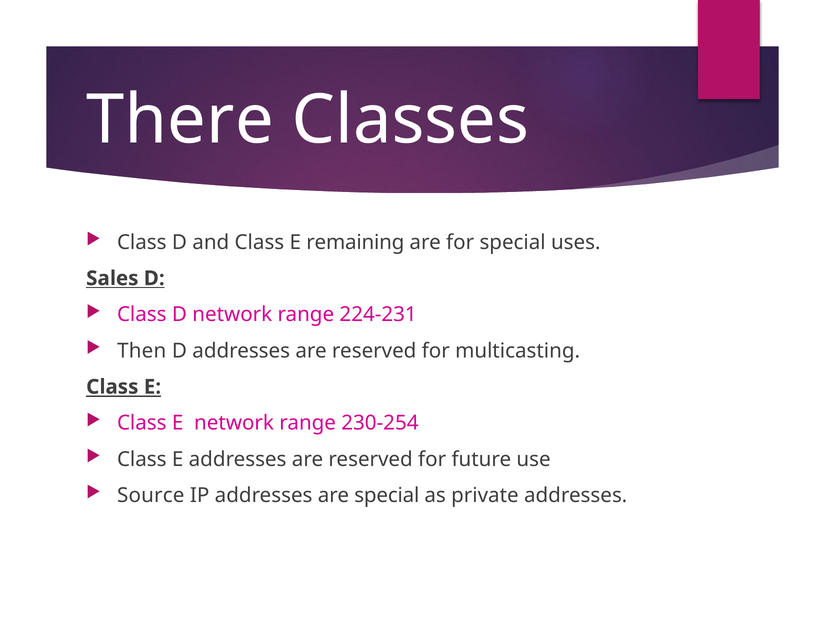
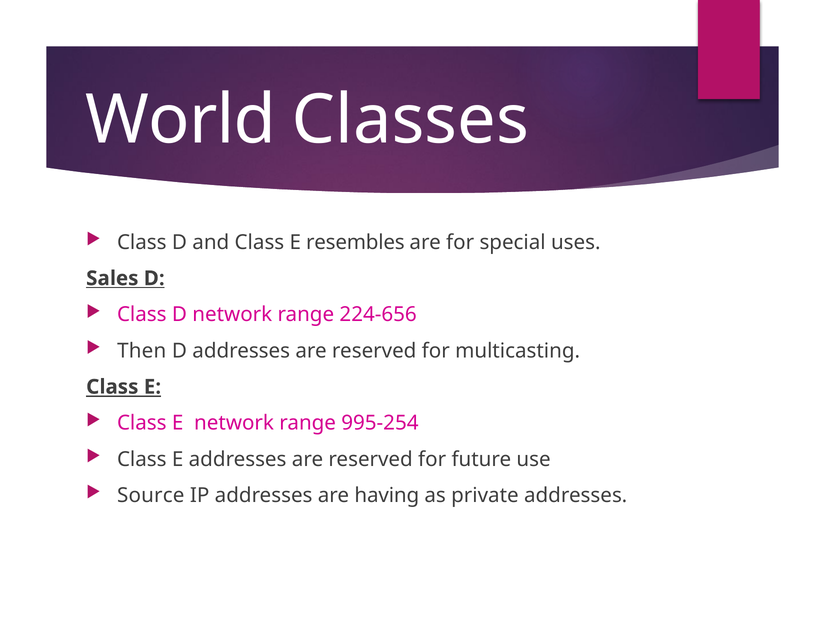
There: There -> World
remaining: remaining -> resembles
224-231: 224-231 -> 224-656
230-254: 230-254 -> 995-254
are special: special -> having
